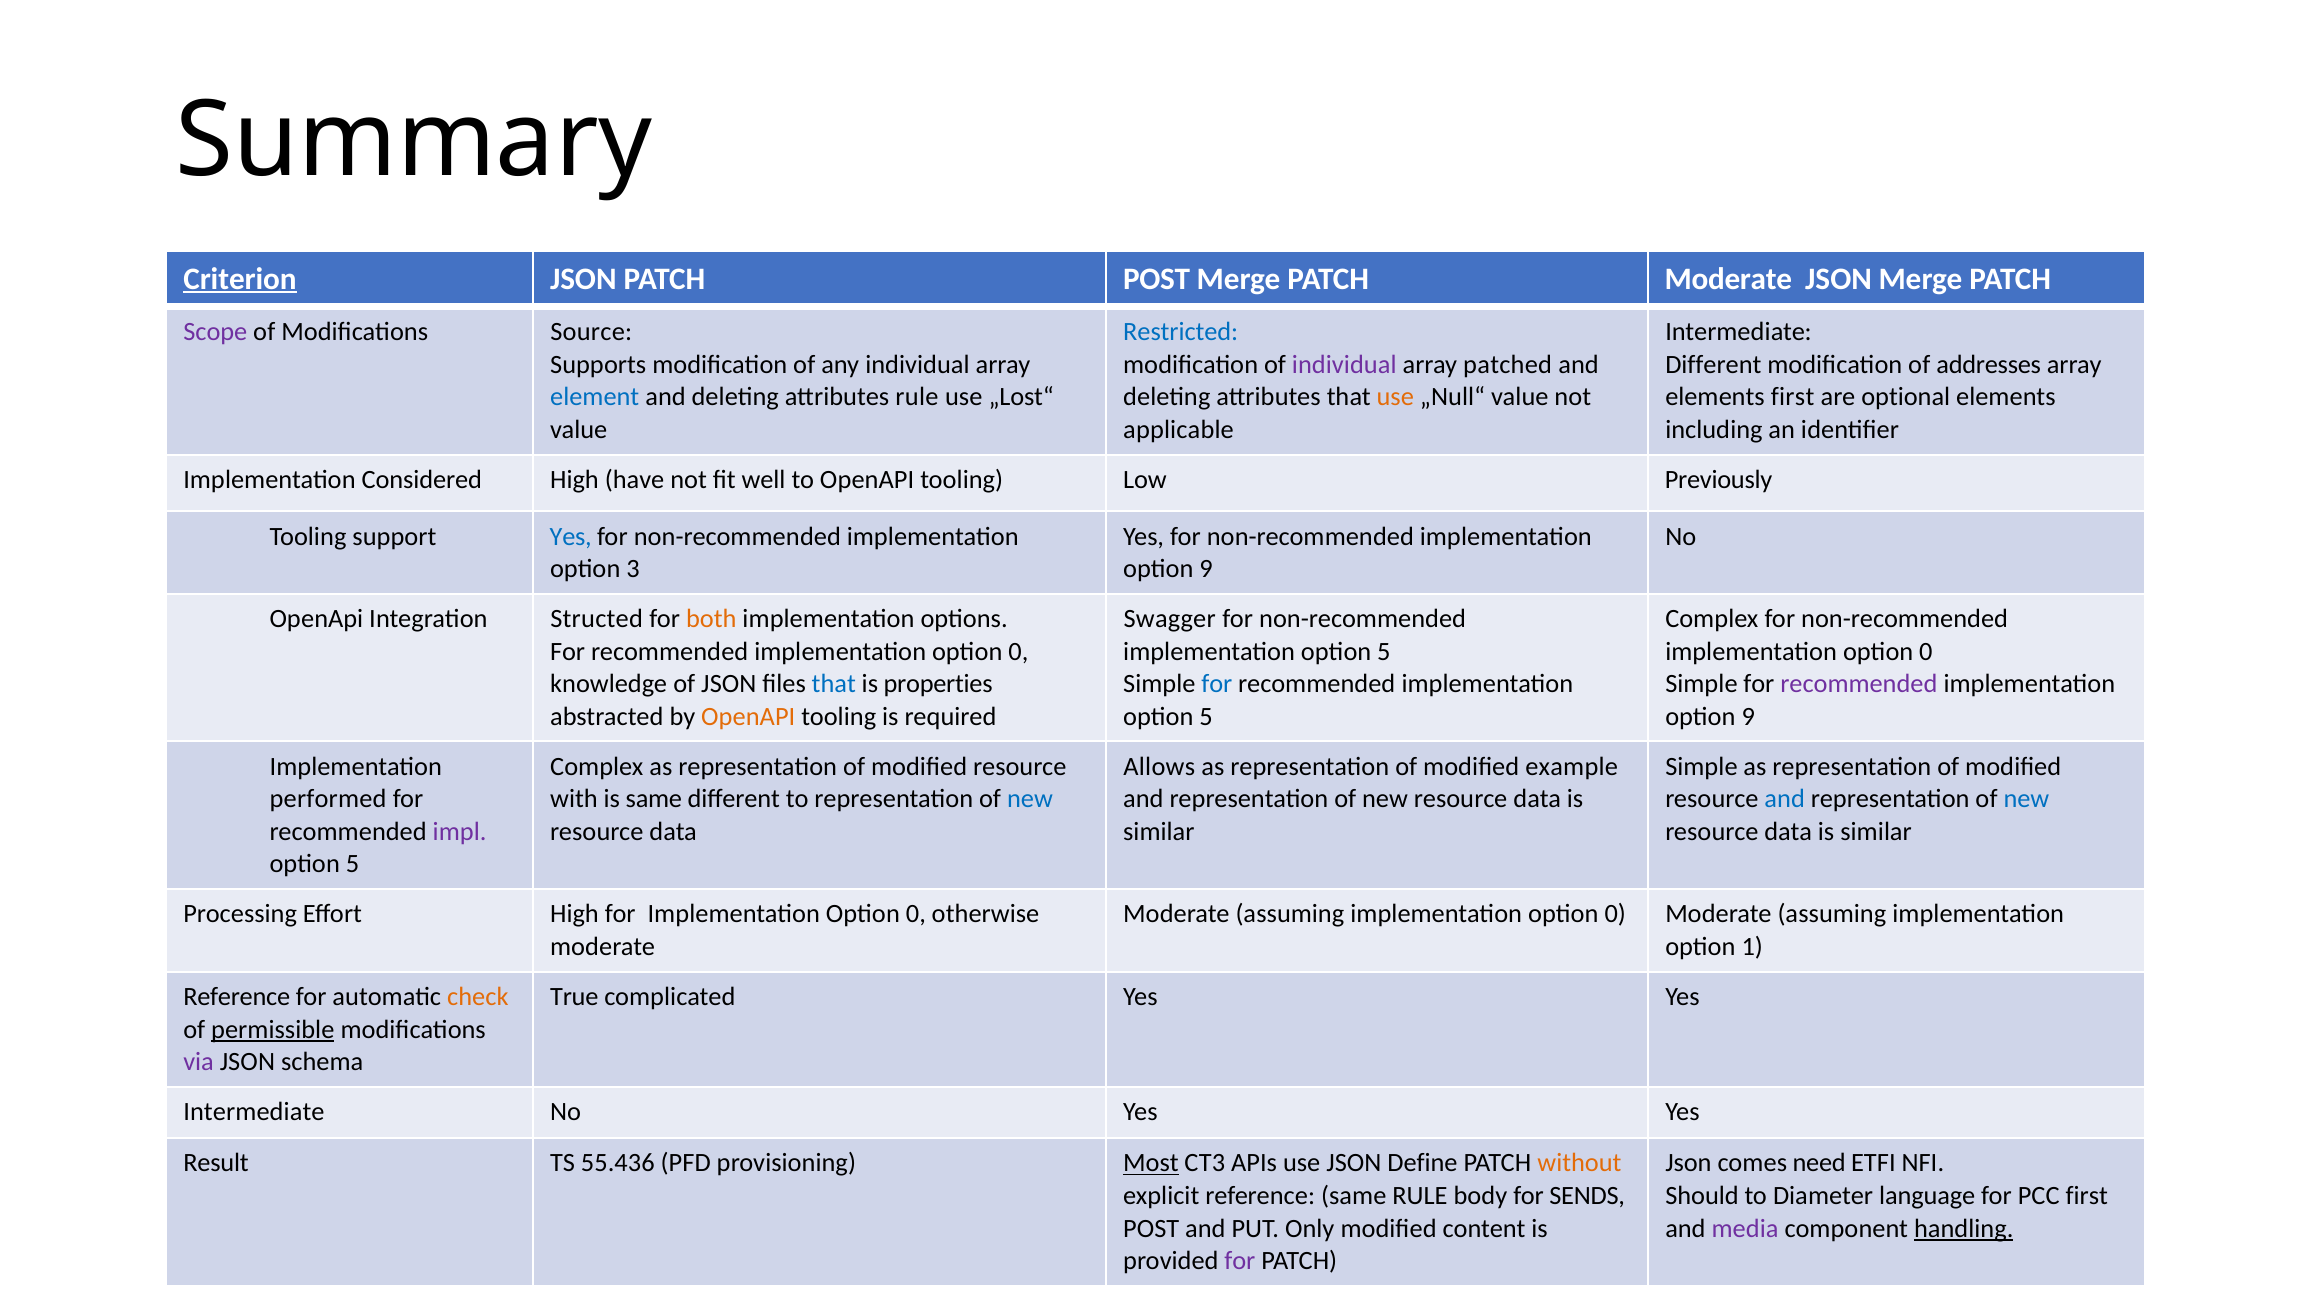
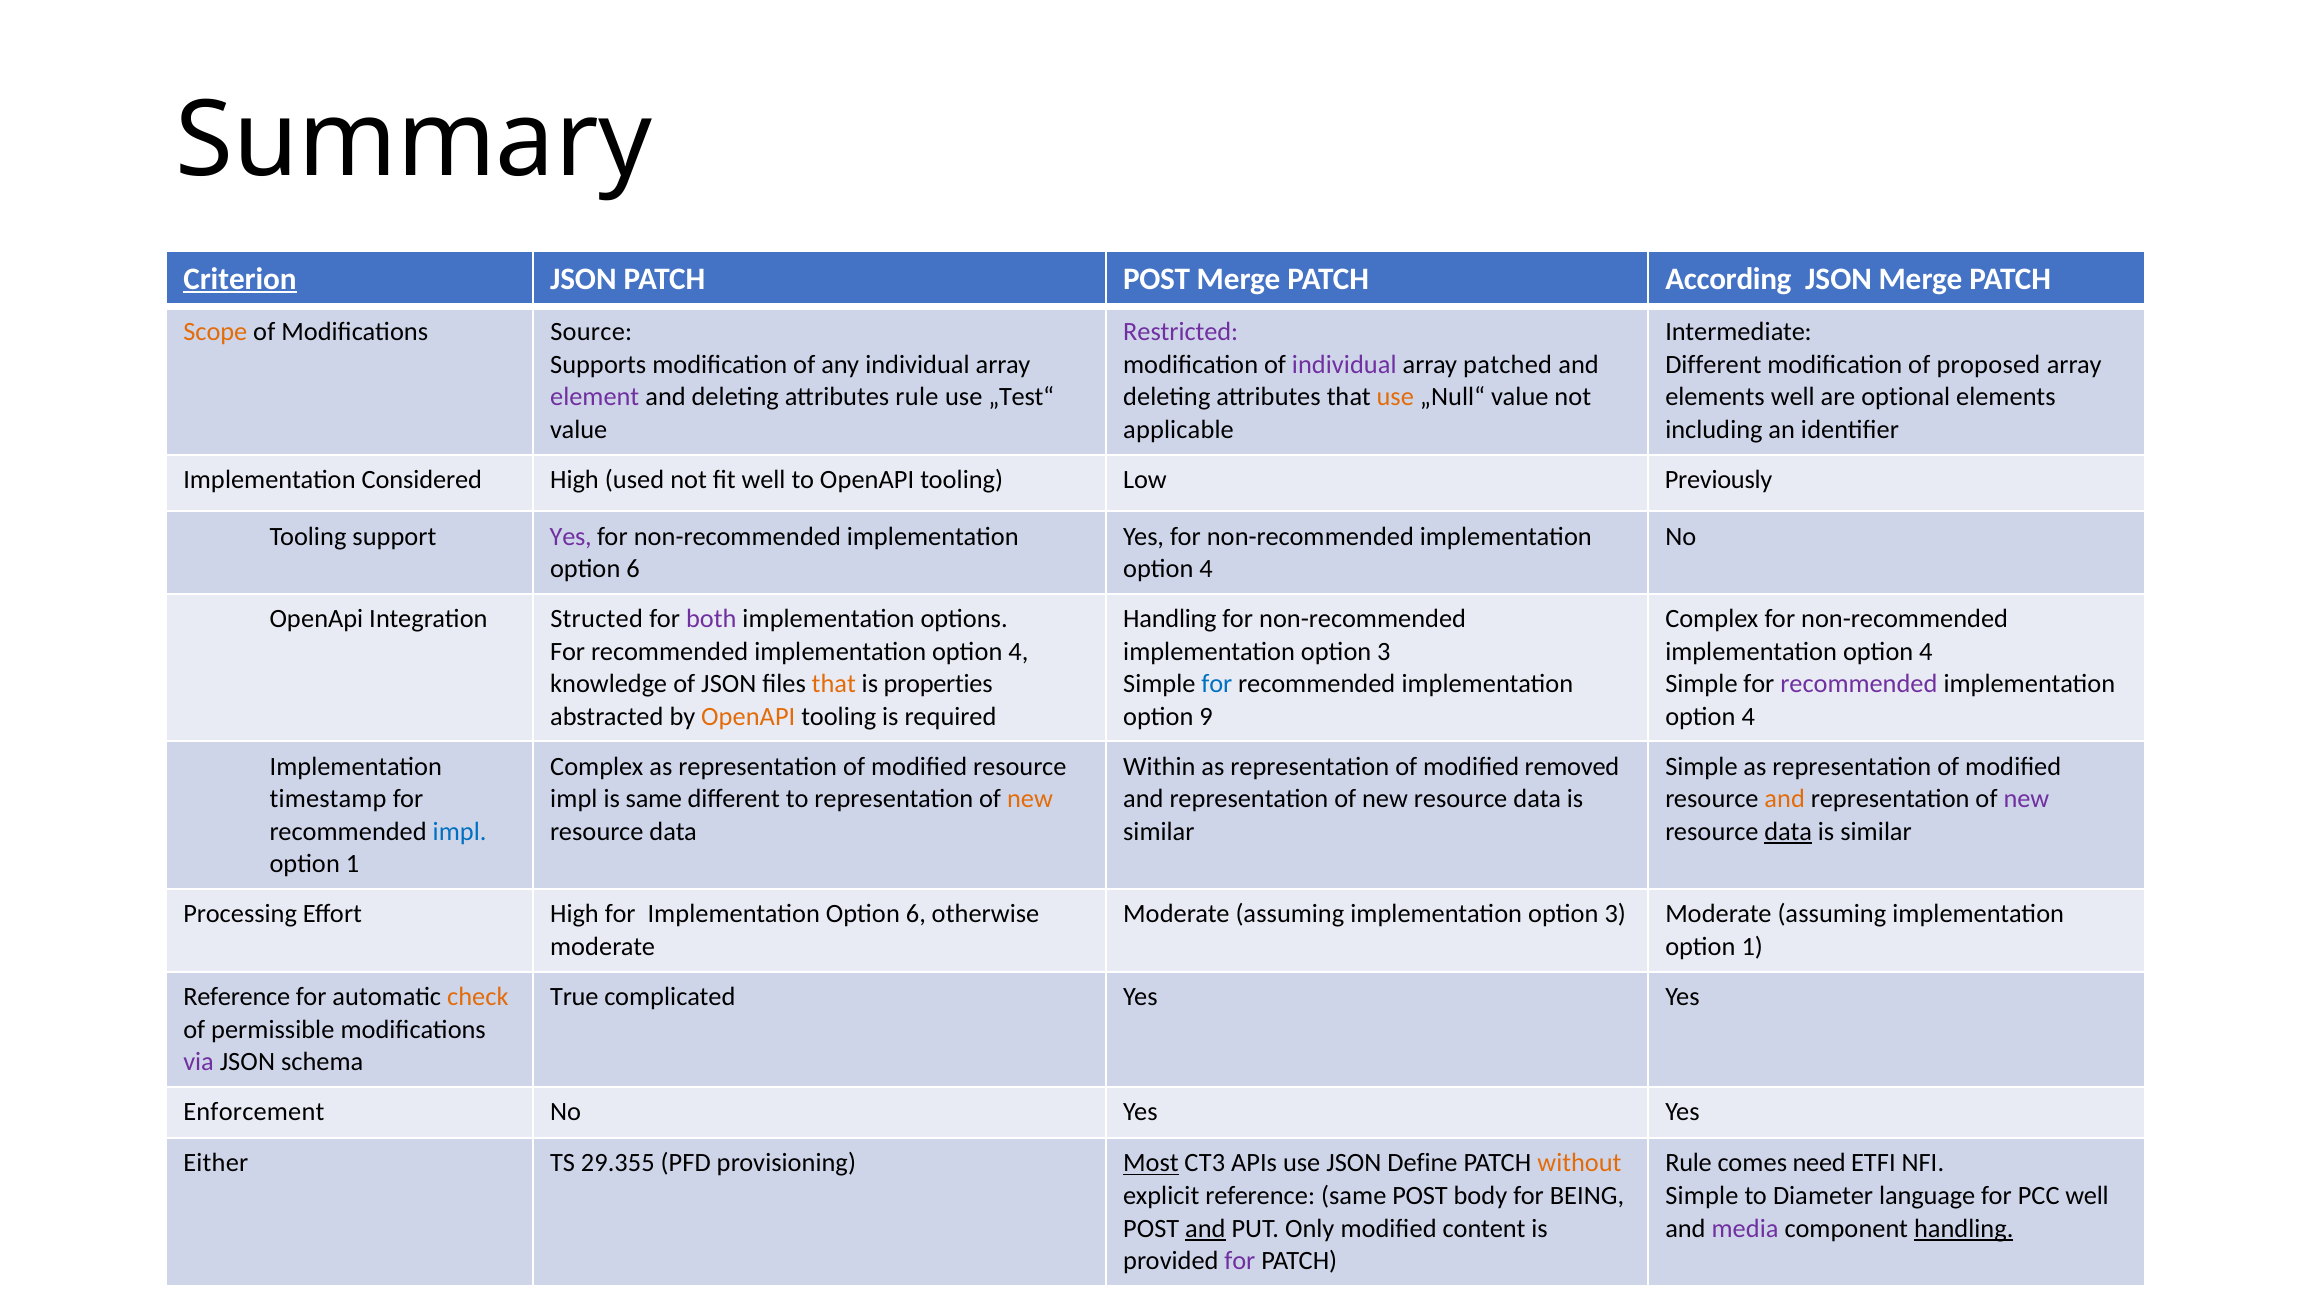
PATCH Moderate: Moderate -> According
Scope colour: purple -> orange
Restricted colour: blue -> purple
addresses: addresses -> proposed
element colour: blue -> purple
„Lost“: „Lost“ -> „Test“
elements first: first -> well
have: have -> used
Yes at (571, 537) colour: blue -> purple
3 at (633, 569): 3 -> 6
9 at (1206, 569): 9 -> 4
both colour: orange -> purple
Swagger at (1170, 619): Swagger -> Handling
0 at (1018, 652): 0 -> 4
5 at (1384, 652): 5 -> 3
0 at (1926, 652): 0 -> 4
that at (834, 684) colour: blue -> orange
5 at (1206, 717): 5 -> 9
9 at (1748, 717): 9 -> 4
Allows: Allows -> Within
example: example -> removed
performed: performed -> timestamp
with at (574, 799): with -> impl
new at (1030, 799) colour: blue -> orange
and at (1785, 799) colour: blue -> orange
new at (2026, 799) colour: blue -> purple
impl at (460, 832) colour: purple -> blue
data at (1788, 832) underline: none -> present
5 at (353, 864): 5 -> 1
for Implementation Option 0: 0 -> 6
assuming implementation option 0: 0 -> 3
permissible underline: present -> none
Intermediate at (254, 1112): Intermediate -> Enforcement
Result: Result -> Either
55.436: 55.436 -> 29.355
Json at (1688, 1164): Json -> Rule
same RULE: RULE -> POST
SENDS: SENDS -> BEING
Should at (1702, 1196): Should -> Simple
PCC first: first -> well
and at (1205, 1229) underline: none -> present
